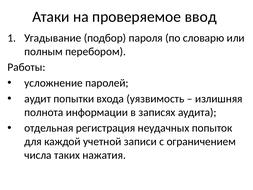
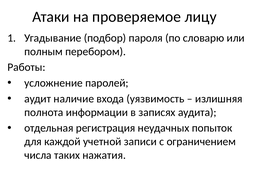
ввод: ввод -> лицу
попытки: попытки -> наличие
